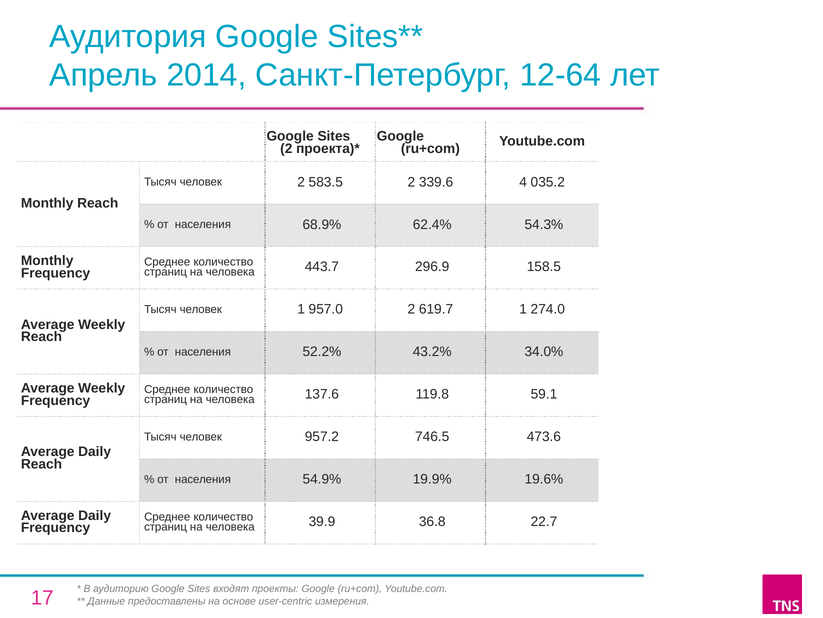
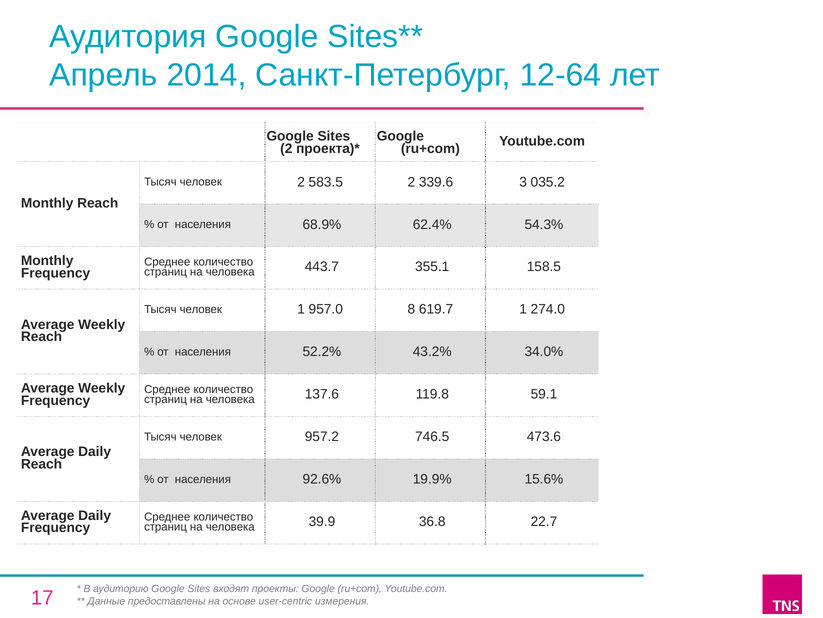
4: 4 -> 3
296.9: 296.9 -> 355.1
957.0 2: 2 -> 8
54.9%: 54.9% -> 92.6%
19.6%: 19.6% -> 15.6%
